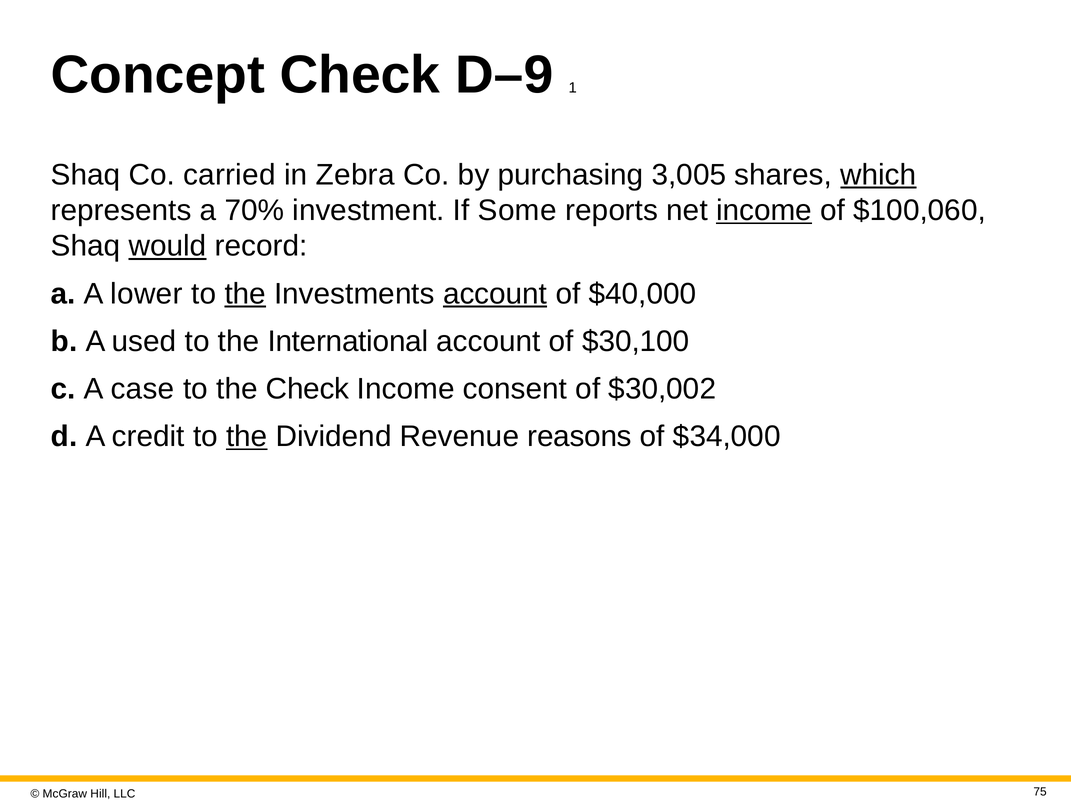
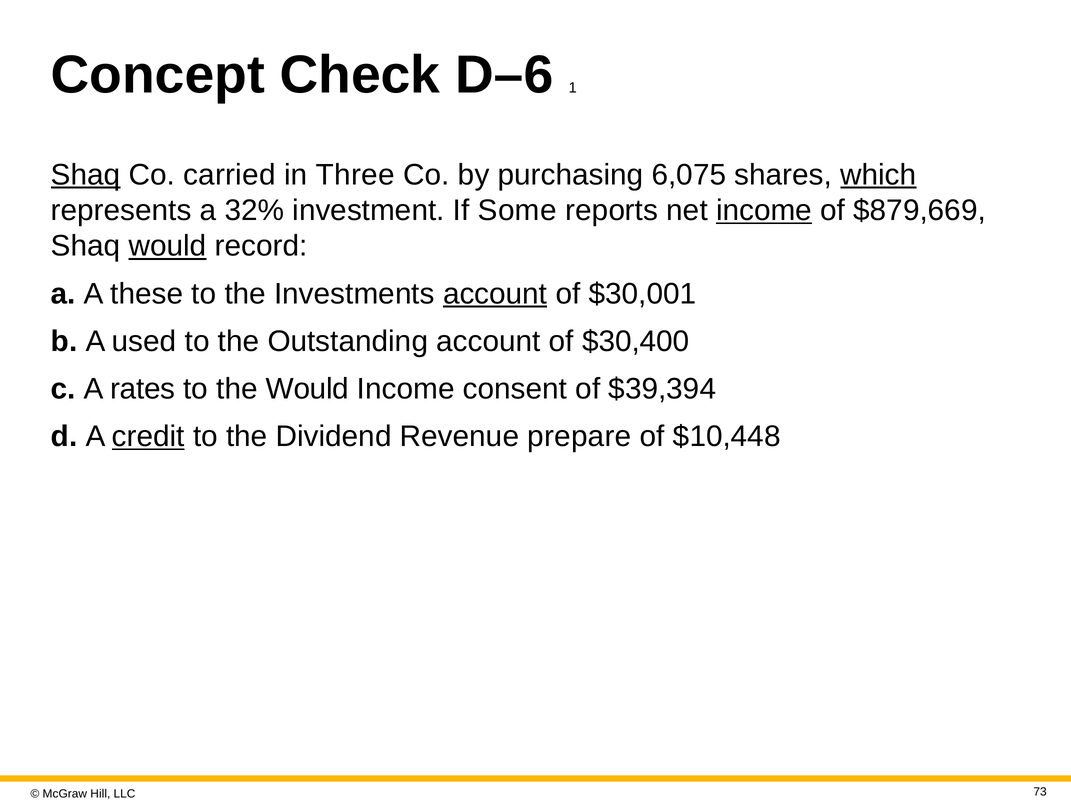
D–9: D–9 -> D–6
Shaq at (86, 175) underline: none -> present
Zebra: Zebra -> Three
3,005: 3,005 -> 6,075
70%: 70% -> 32%
$100,060: $100,060 -> $879,669
lower: lower -> these
the at (245, 294) underline: present -> none
$40,000: $40,000 -> $30,001
International: International -> Outstanding
$30,100: $30,100 -> $30,400
case: case -> rates
the Check: Check -> Would
$30,002: $30,002 -> $39,394
credit underline: none -> present
the at (247, 437) underline: present -> none
reasons: reasons -> prepare
$34,000: $34,000 -> $10,448
75: 75 -> 73
